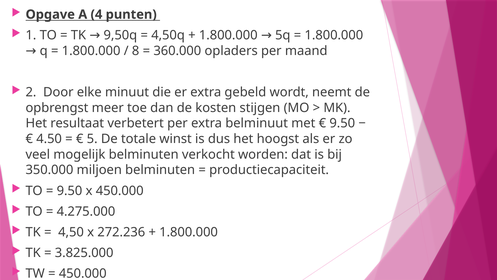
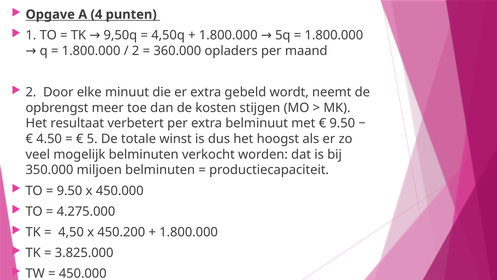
8 at (136, 51): 8 -> 2
272.236: 272.236 -> 450.200
